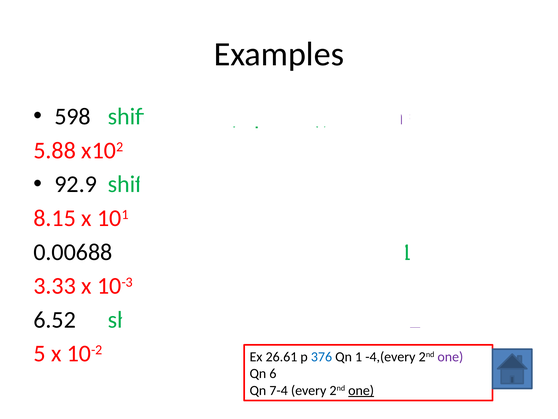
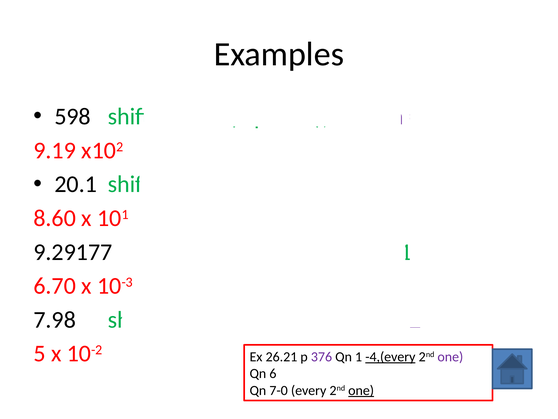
5.88: 5.88 -> 9.19
92.9: 92.9 -> 20.1
8.15: 8.15 -> 8.60
0.00688: 0.00688 -> 9.29177
3.33: 3.33 -> 6.70
6.52: 6.52 -> 7.98
26.61: 26.61 -> 26.21
376 colour: blue -> purple
-4,(every underline: none -> present
7-4: 7-4 -> 7-0
